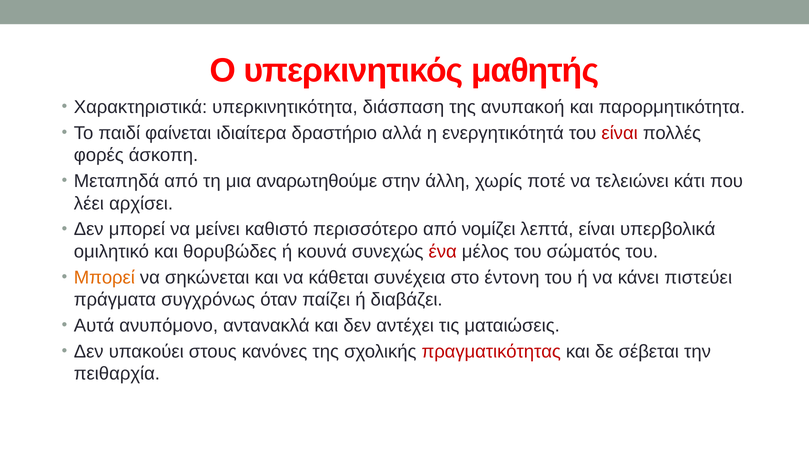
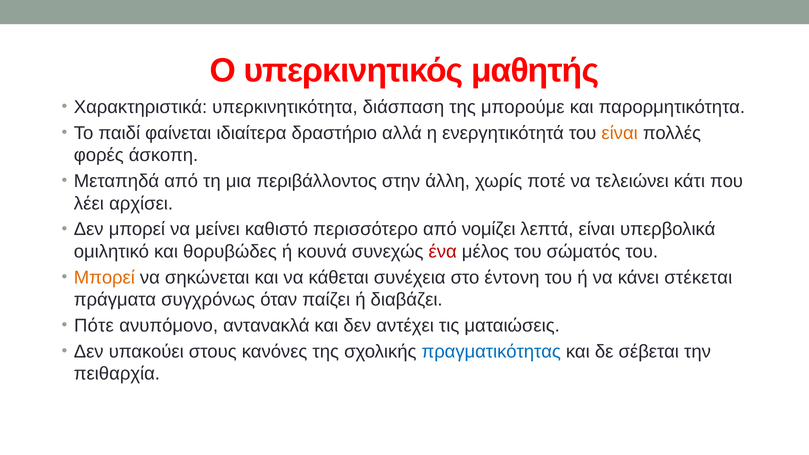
ανυπακοή: ανυπακοή -> μπορούμε
είναι at (620, 133) colour: red -> orange
αναρωτηθούμε: αναρωτηθούμε -> περιβάλλοντος
πιστεύει: πιστεύει -> στέκεται
Αυτά: Αυτά -> Πότε
πραγματικότητας colour: red -> blue
